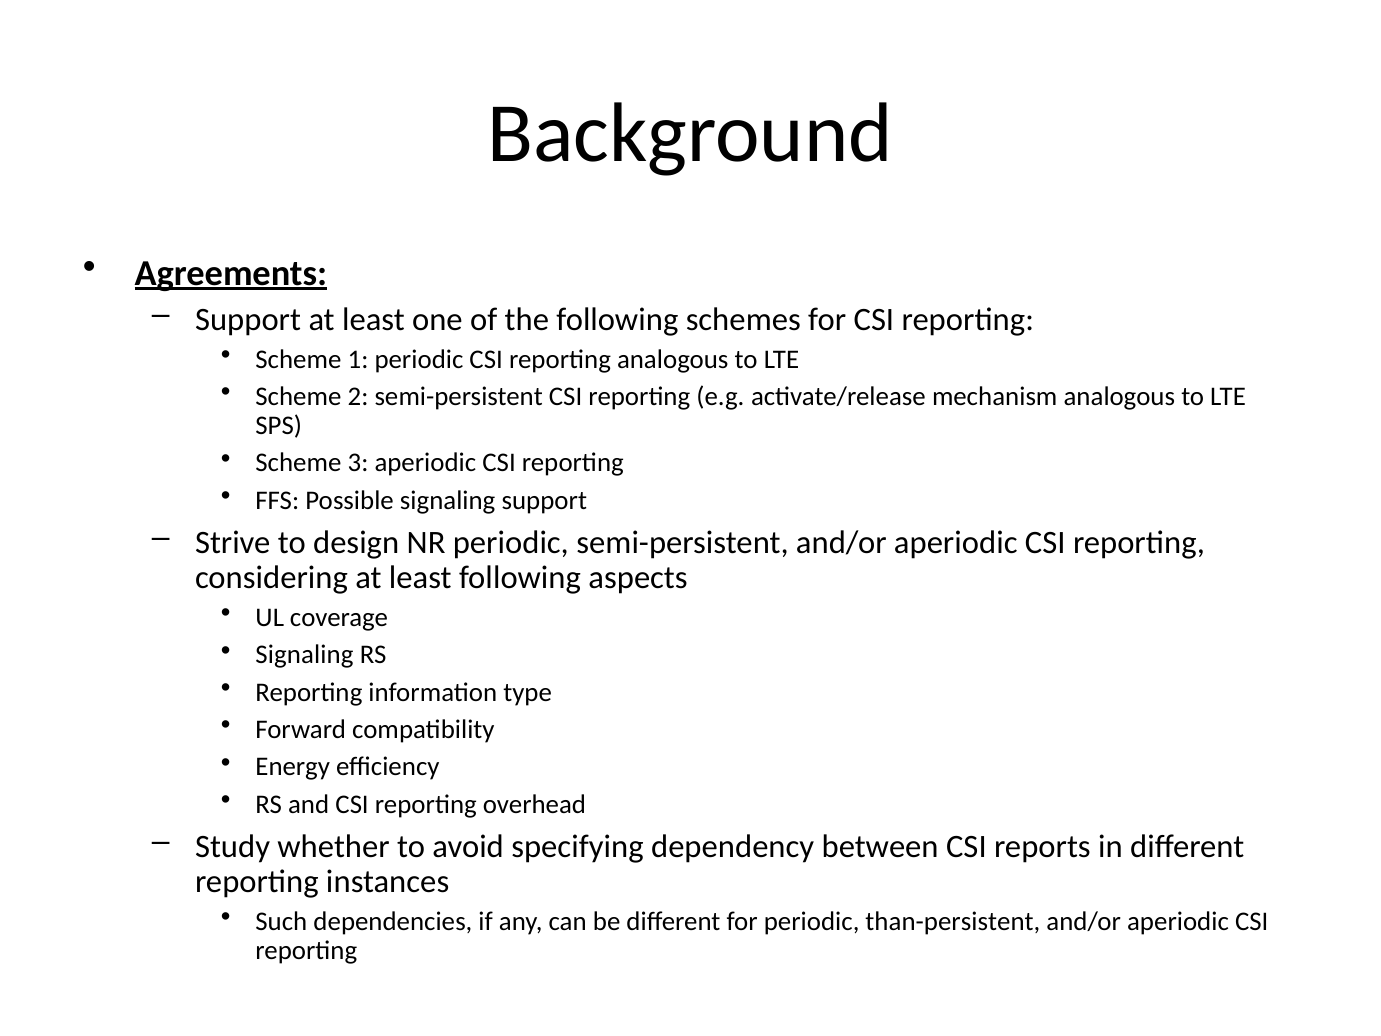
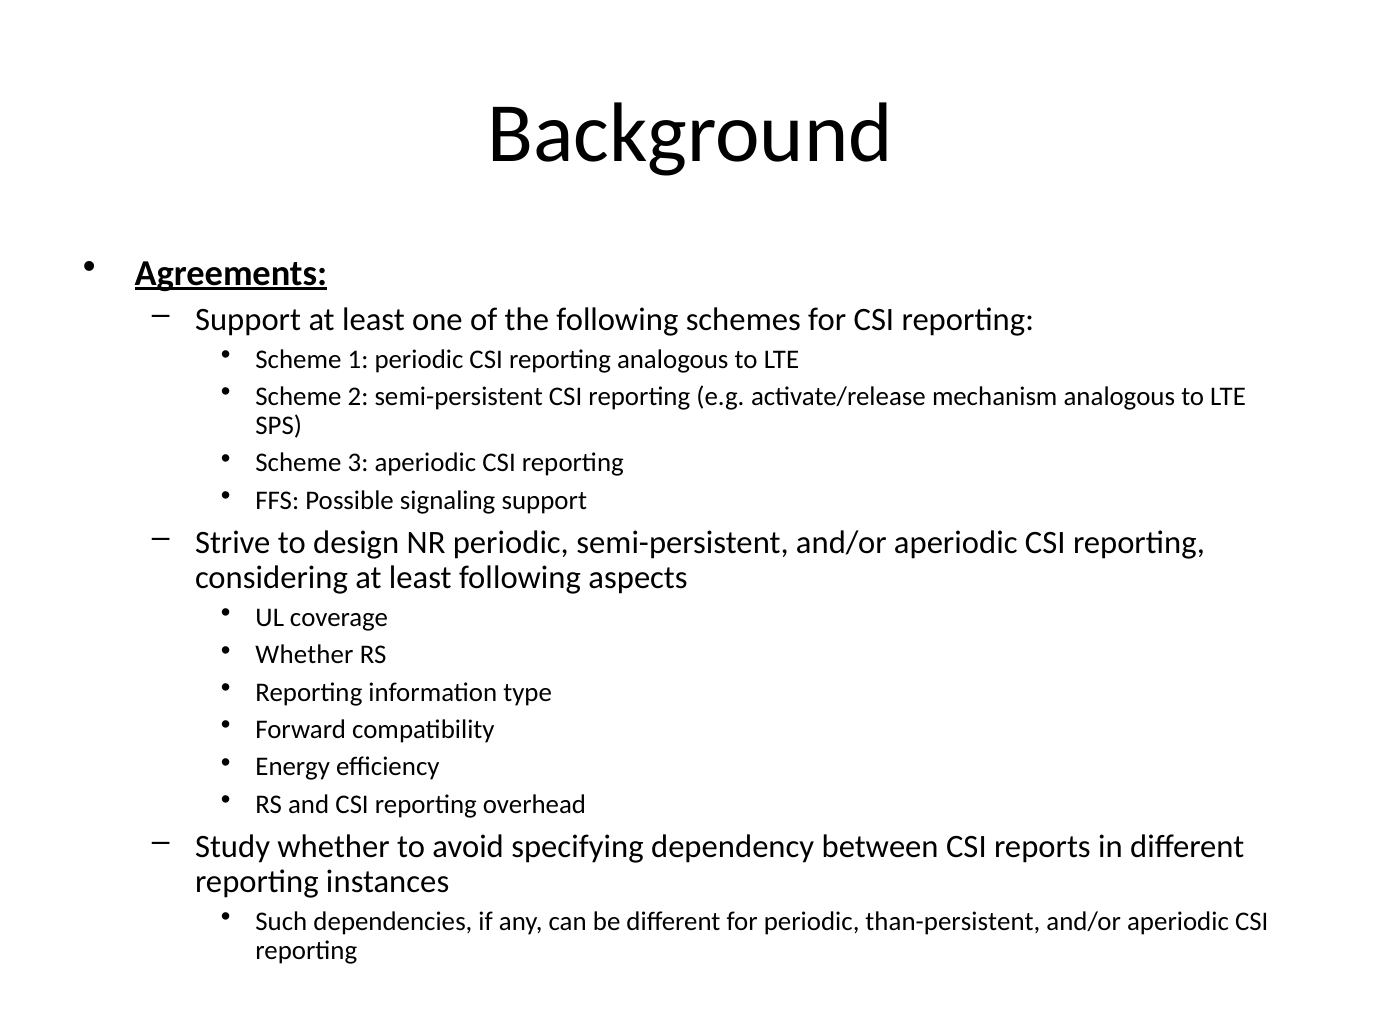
Signaling at (305, 655): Signaling -> Whether
